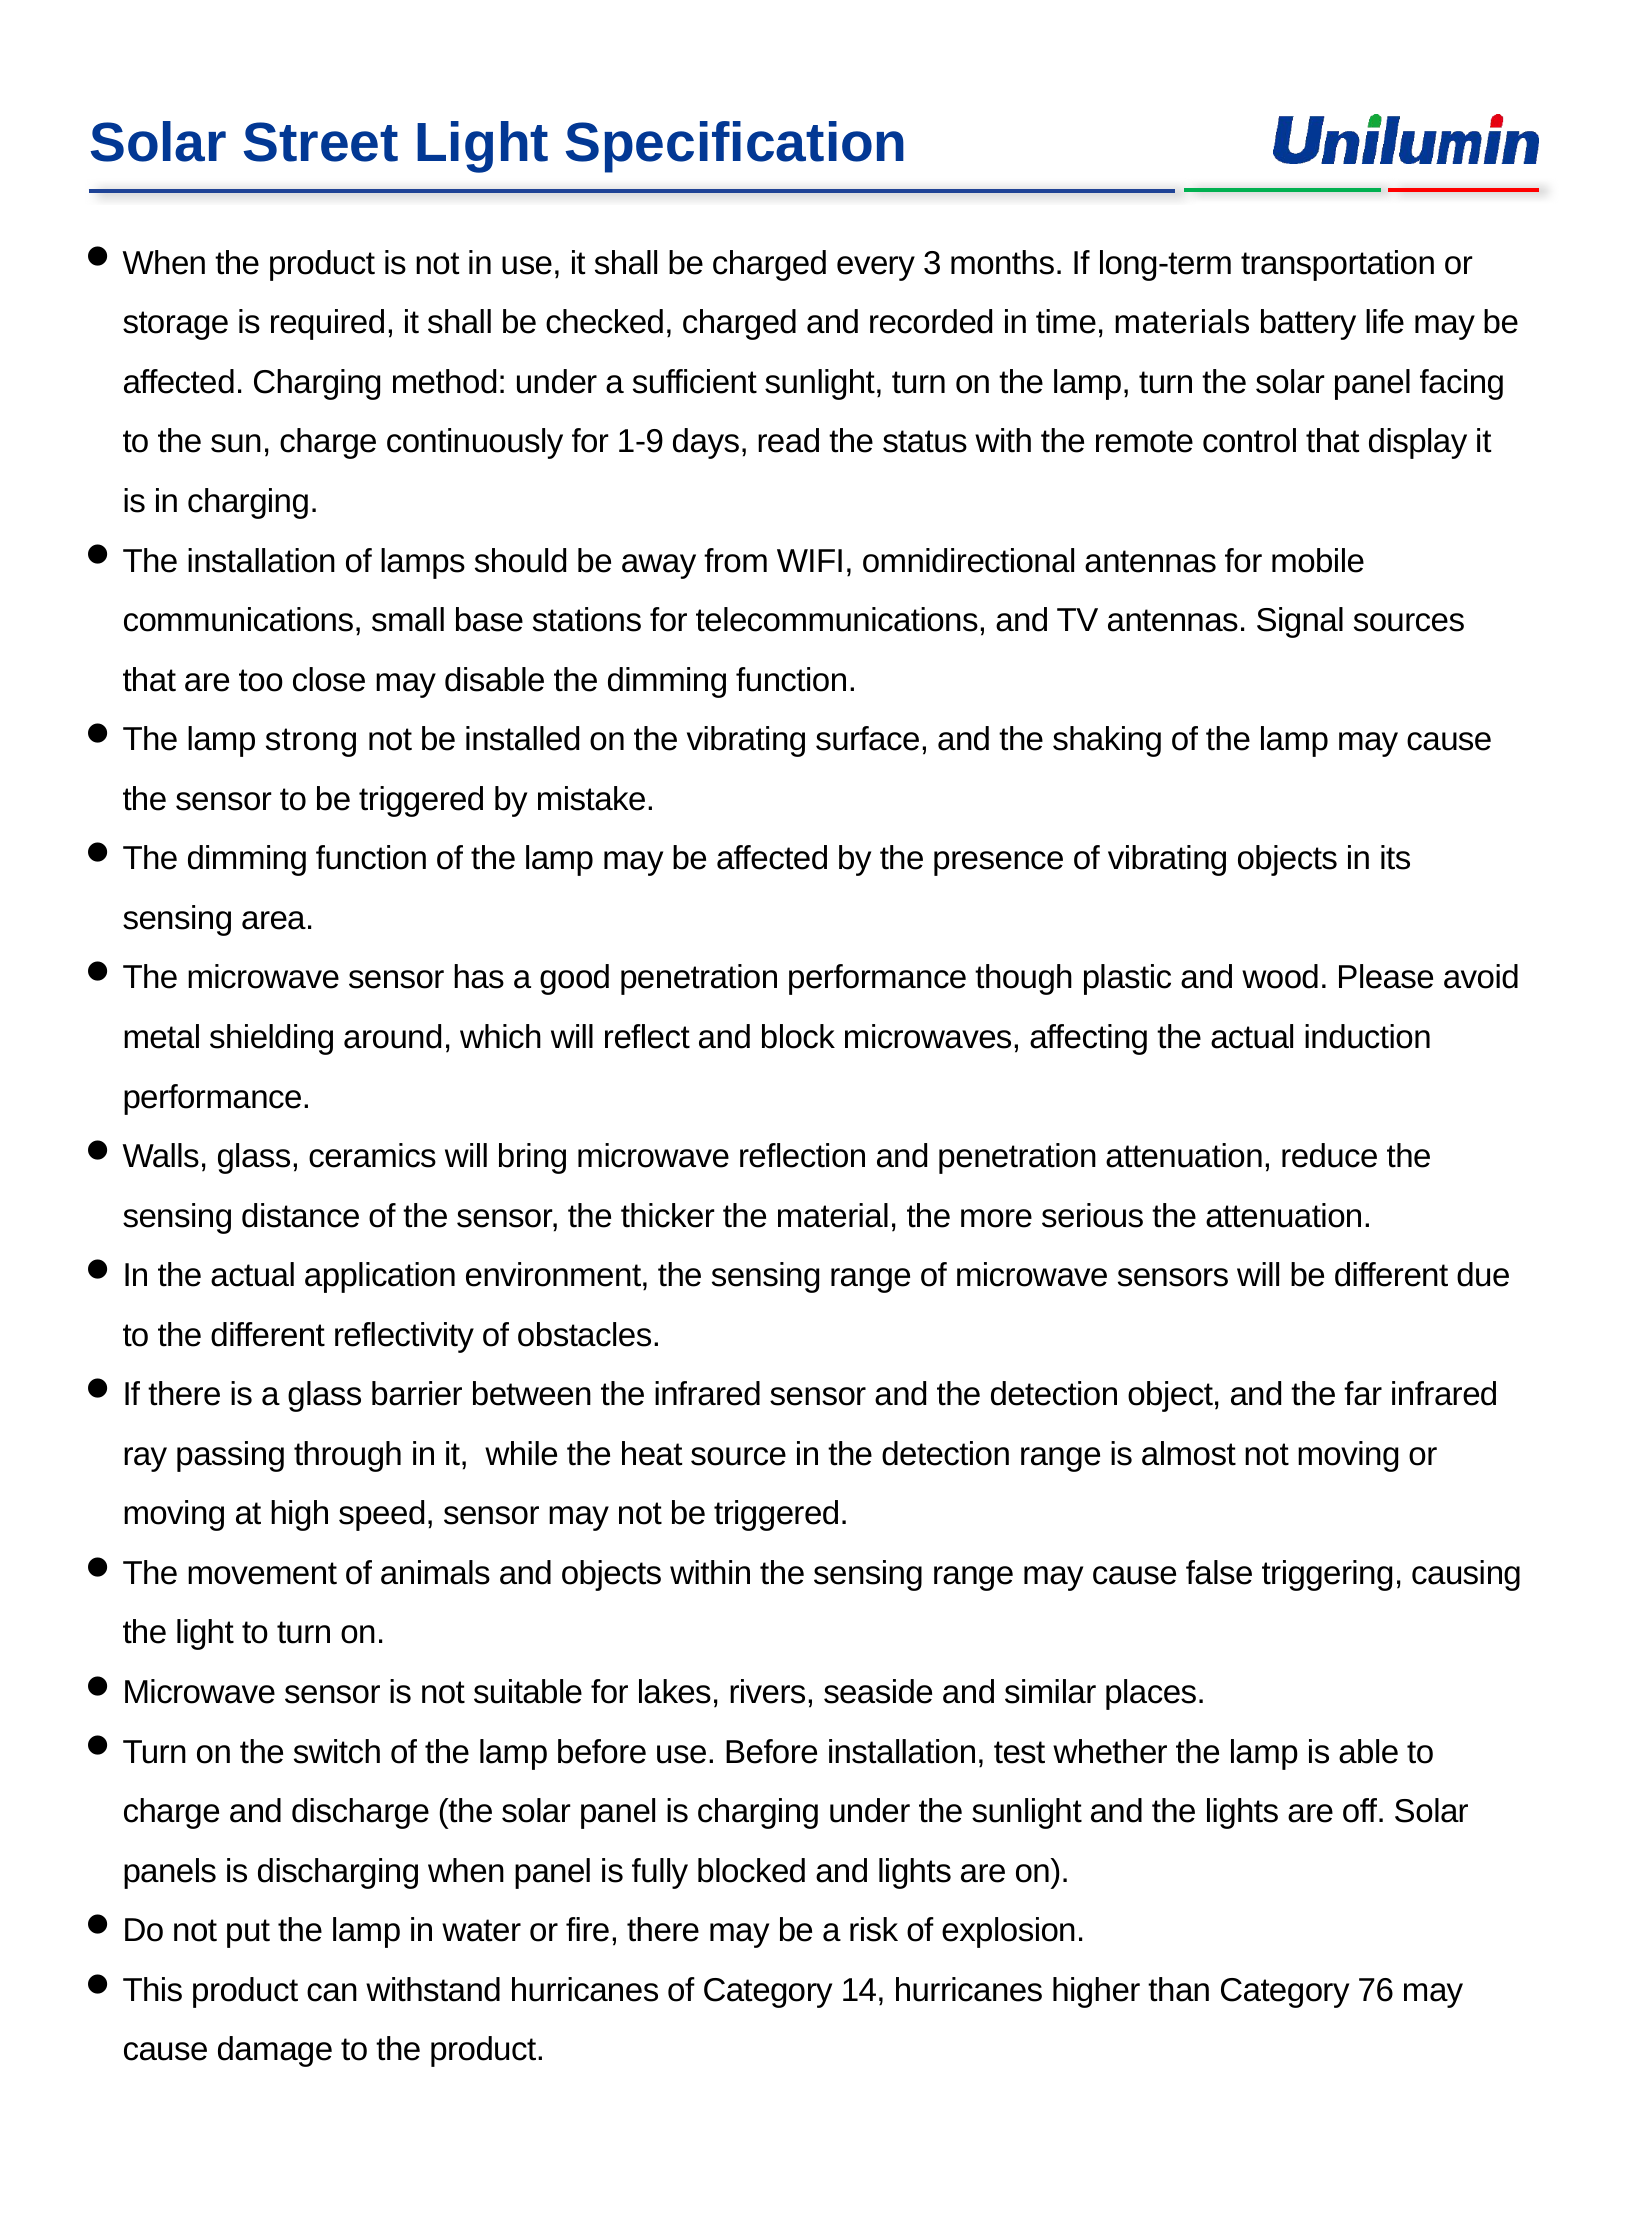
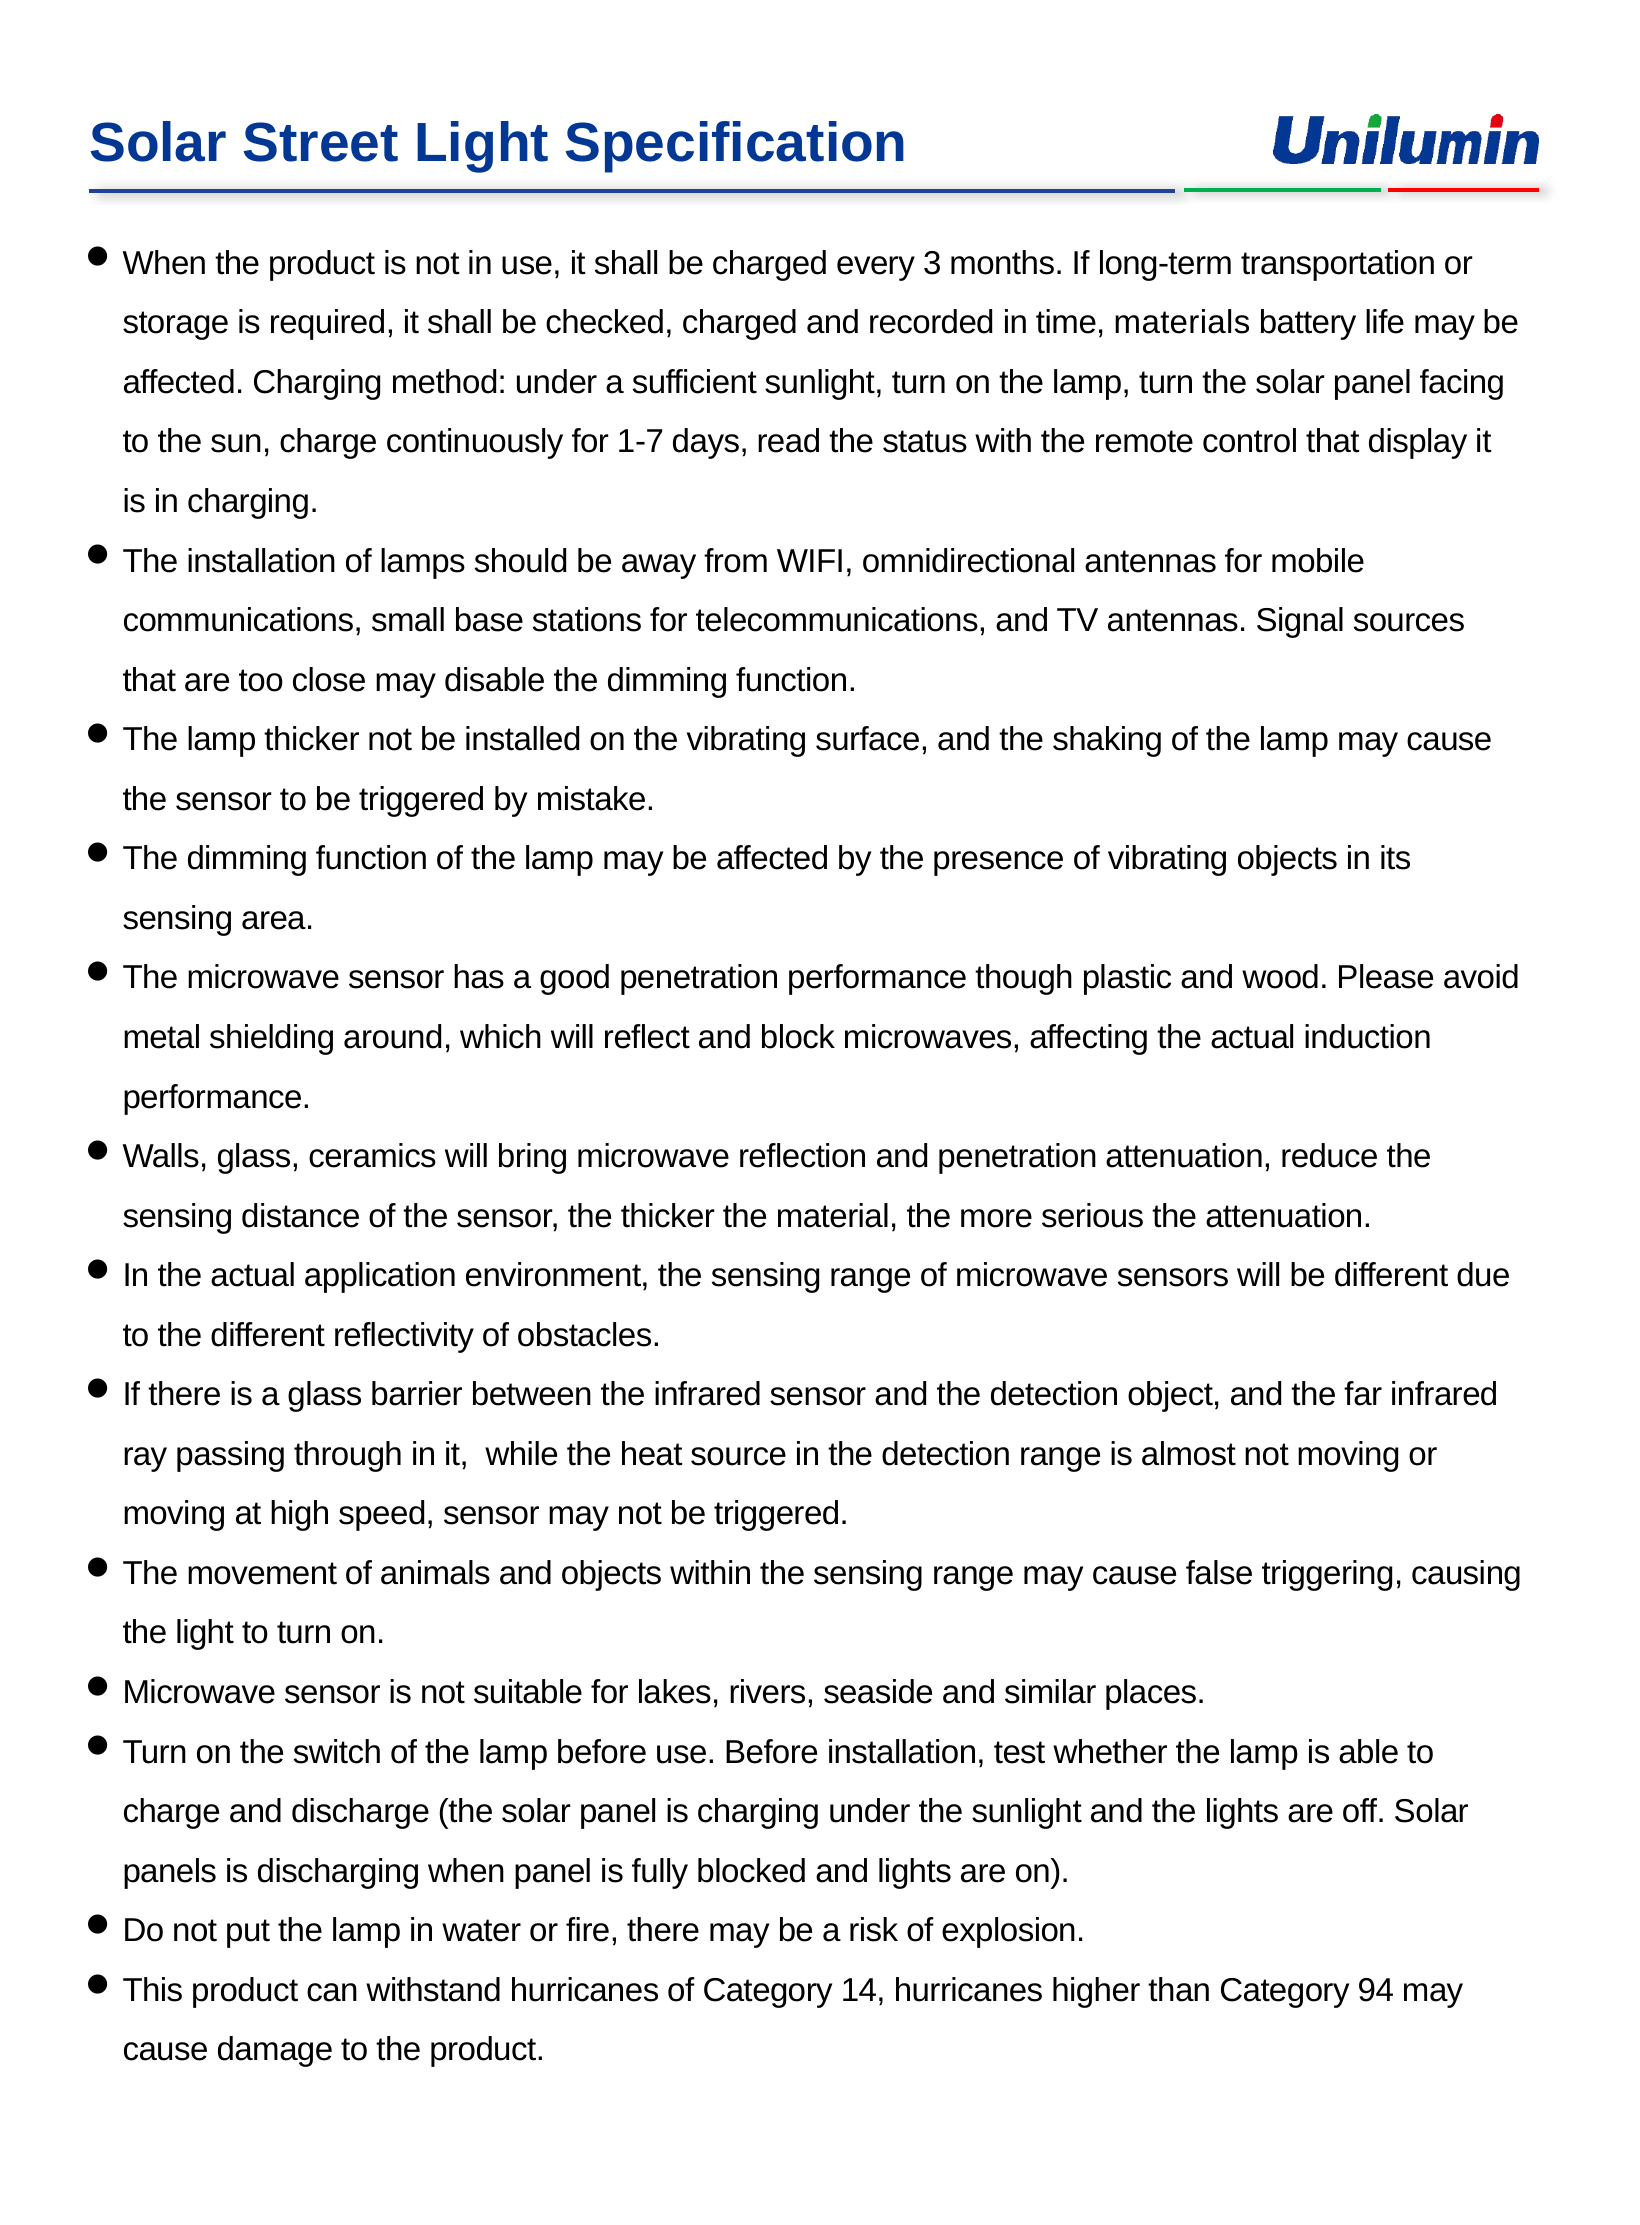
1-9: 1-9 -> 1-7
lamp strong: strong -> thicker
76: 76 -> 94
